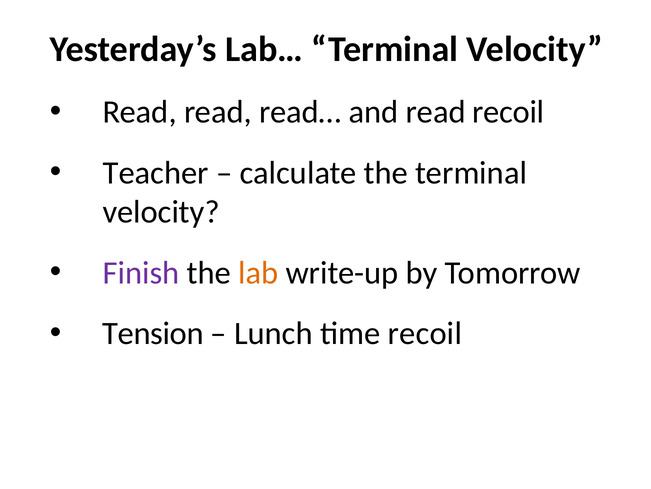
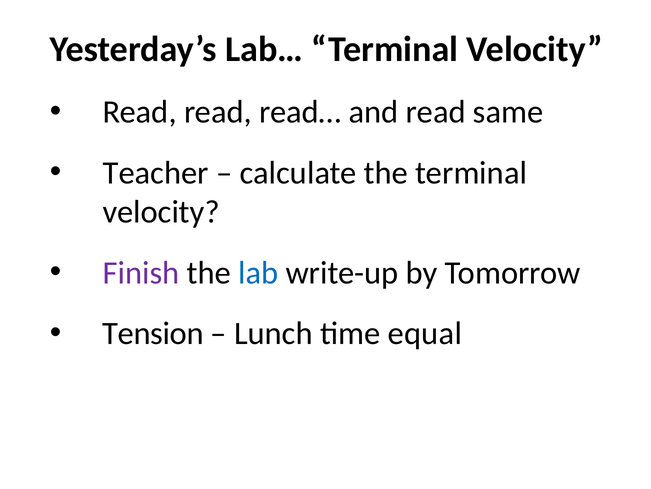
read recoil: recoil -> same
lab colour: orange -> blue
time recoil: recoil -> equal
